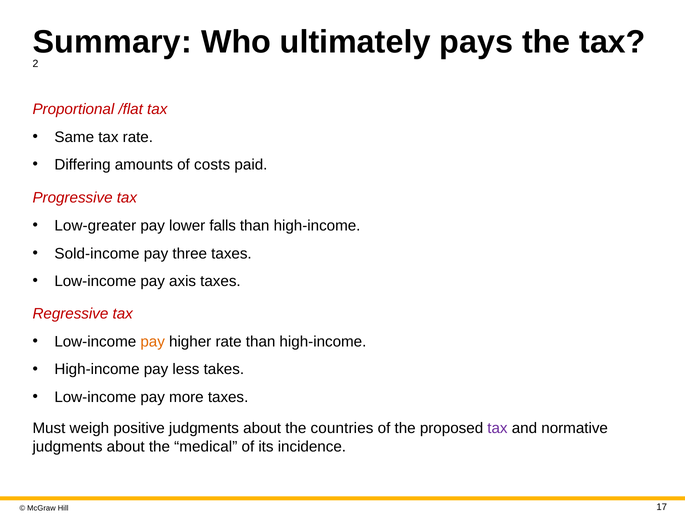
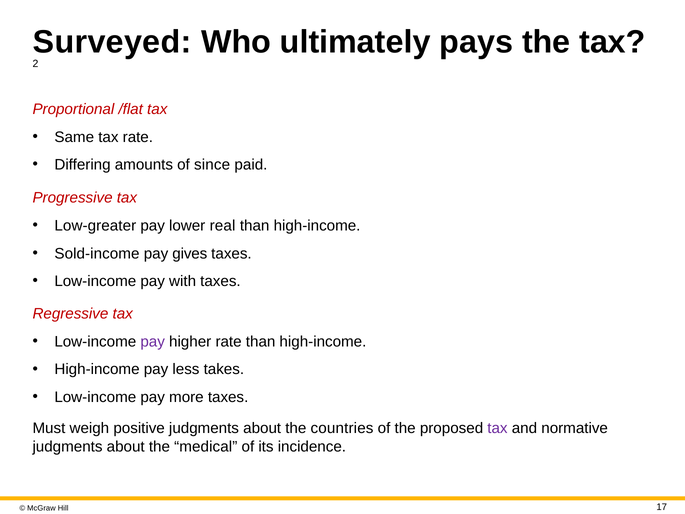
Summary: Summary -> Surveyed
costs: costs -> since
falls: falls -> real
three: three -> gives
axis: axis -> with
pay at (153, 341) colour: orange -> purple
